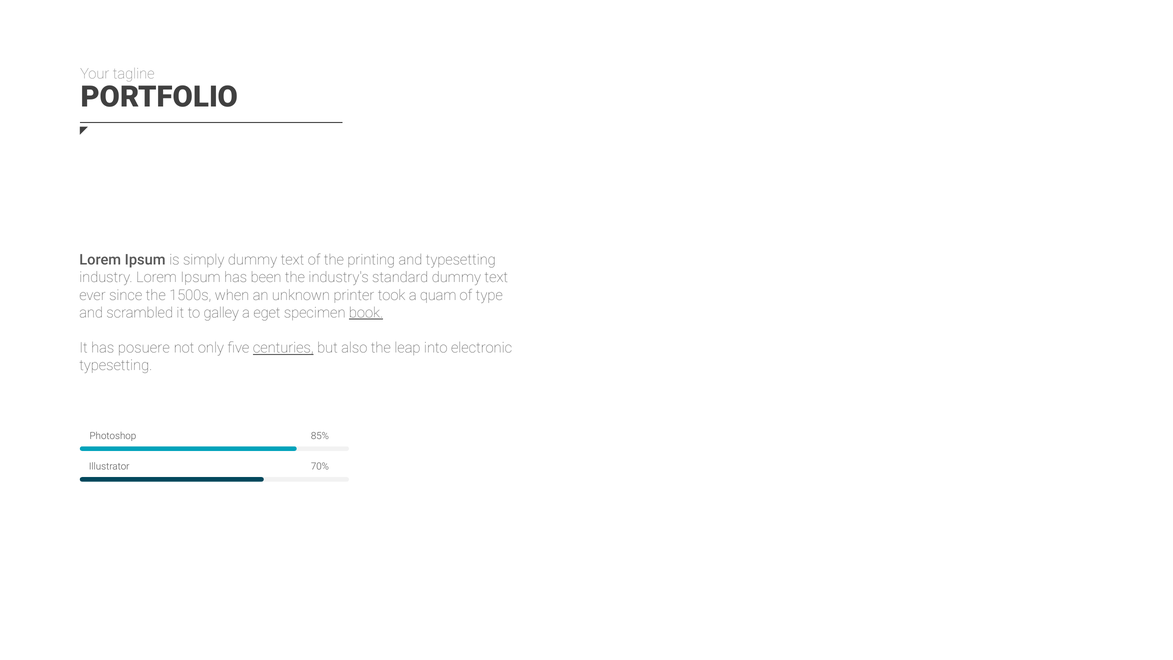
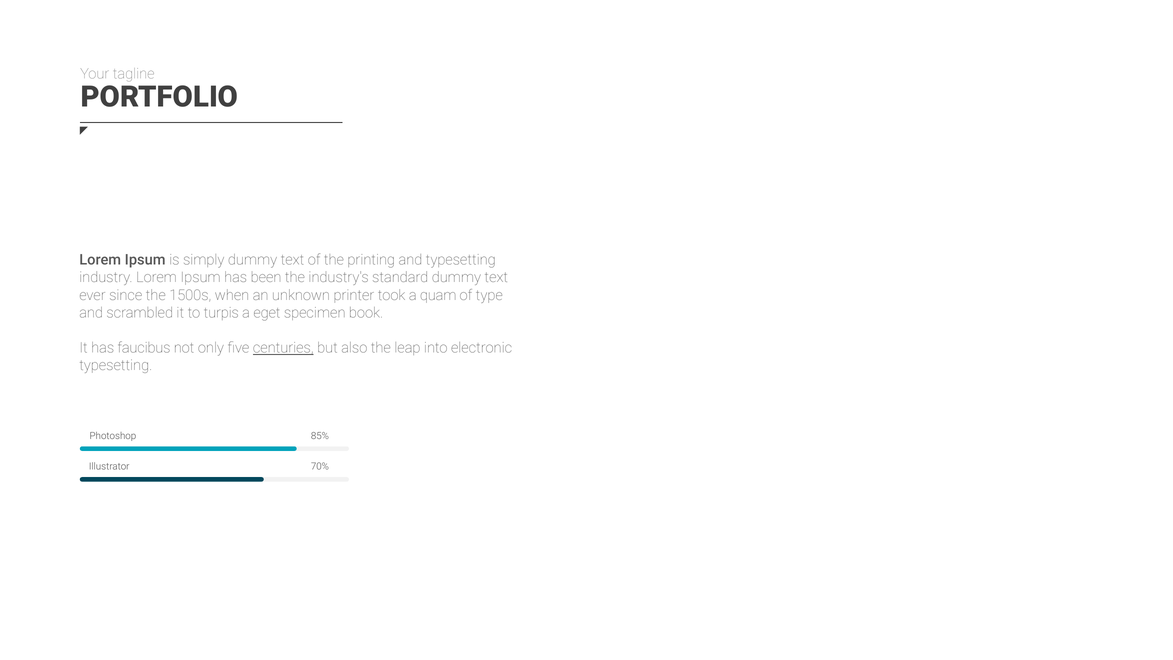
galley: galley -> turpis
book underline: present -> none
posuere: posuere -> faucibus
